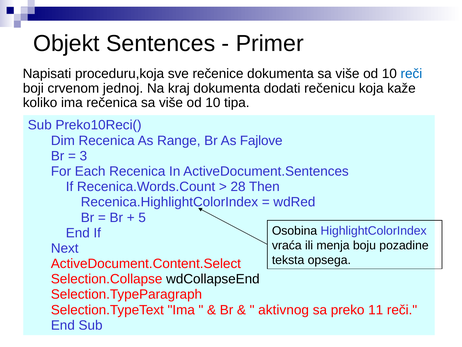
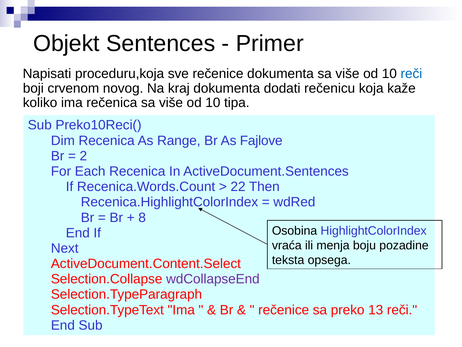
jednoj: jednoj -> novog
3: 3 -> 2
28: 28 -> 22
5: 5 -> 8
wdCollapseEnd colour: black -> purple
aktivnog at (284, 309): aktivnog -> rečenice
11: 11 -> 13
